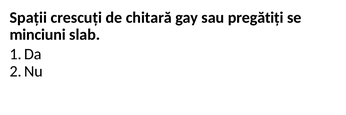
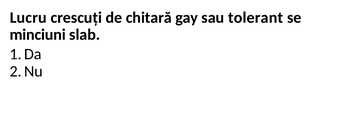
Spații: Spații -> Lucru
pregătiți: pregătiți -> tolerant
